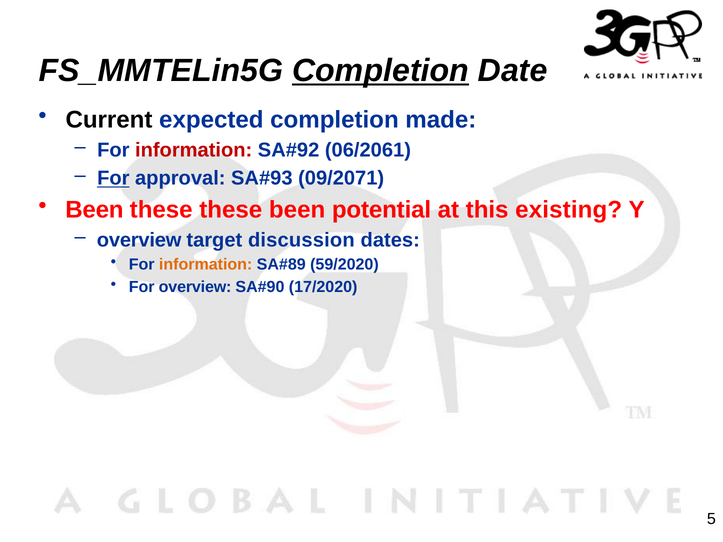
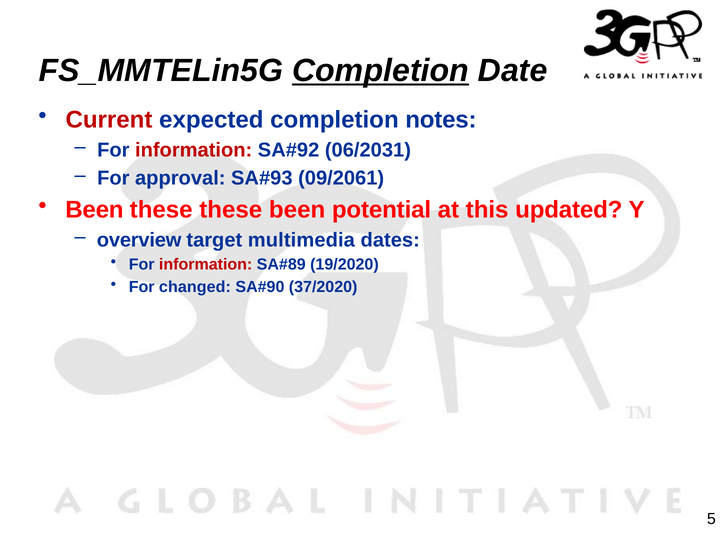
Current colour: black -> red
made: made -> notes
06/2061: 06/2061 -> 06/2031
For at (113, 178) underline: present -> none
09/2071: 09/2071 -> 09/2061
existing: existing -> updated
discussion: discussion -> multimedia
information at (206, 265) colour: orange -> red
59/2020: 59/2020 -> 19/2020
For overview: overview -> changed
17/2020: 17/2020 -> 37/2020
